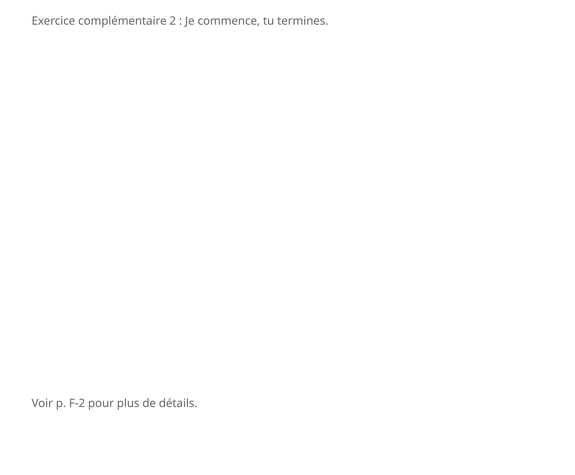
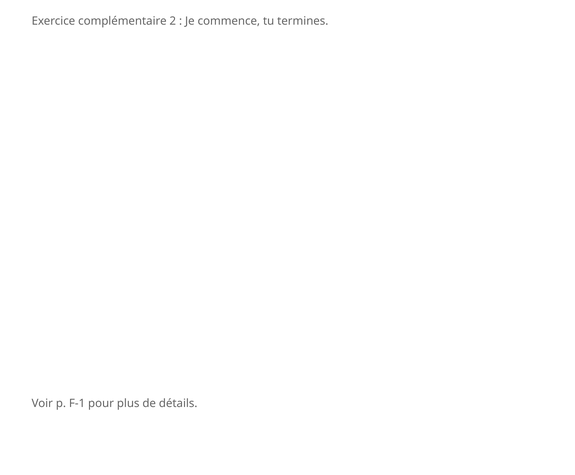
F-2: F-2 -> F-1
